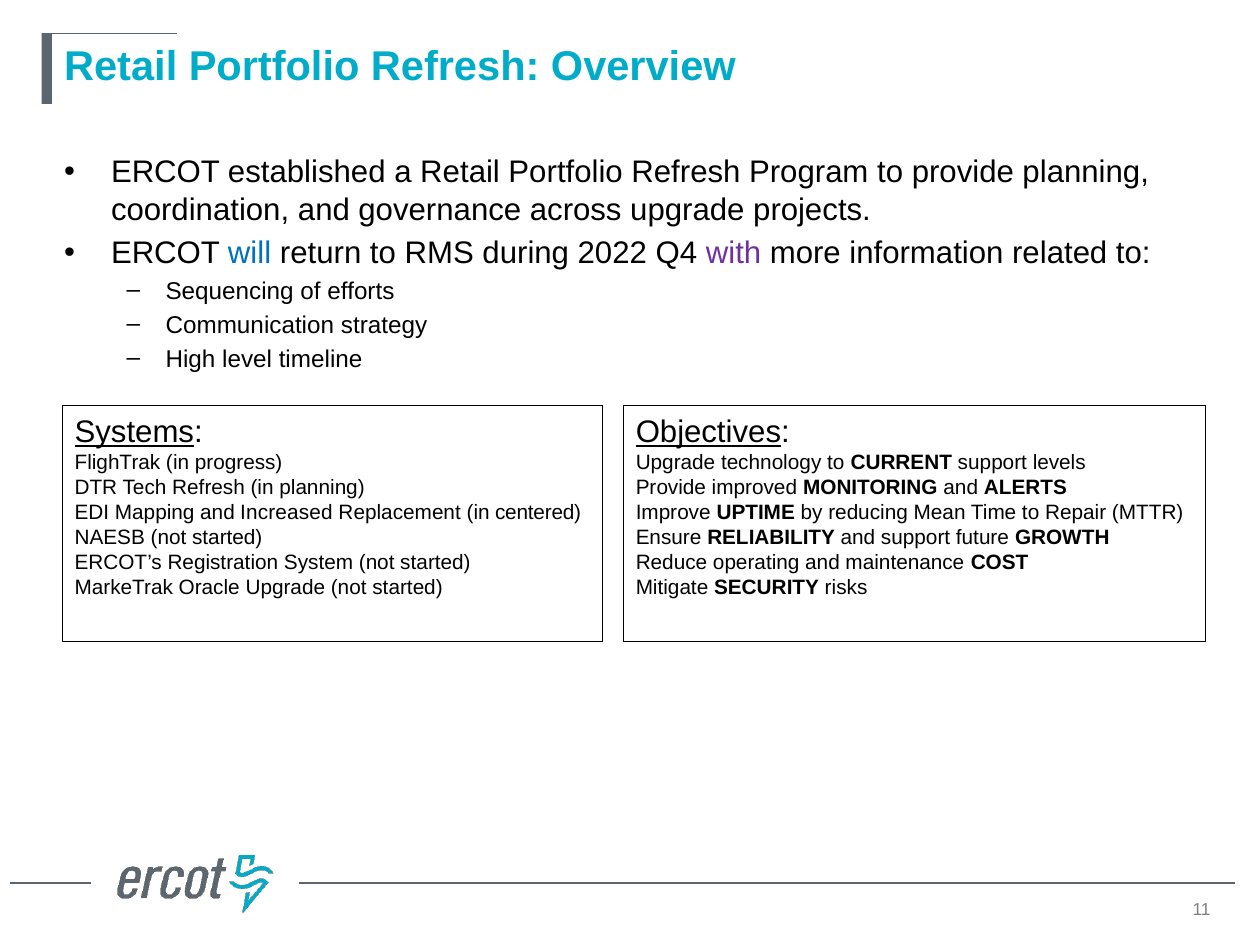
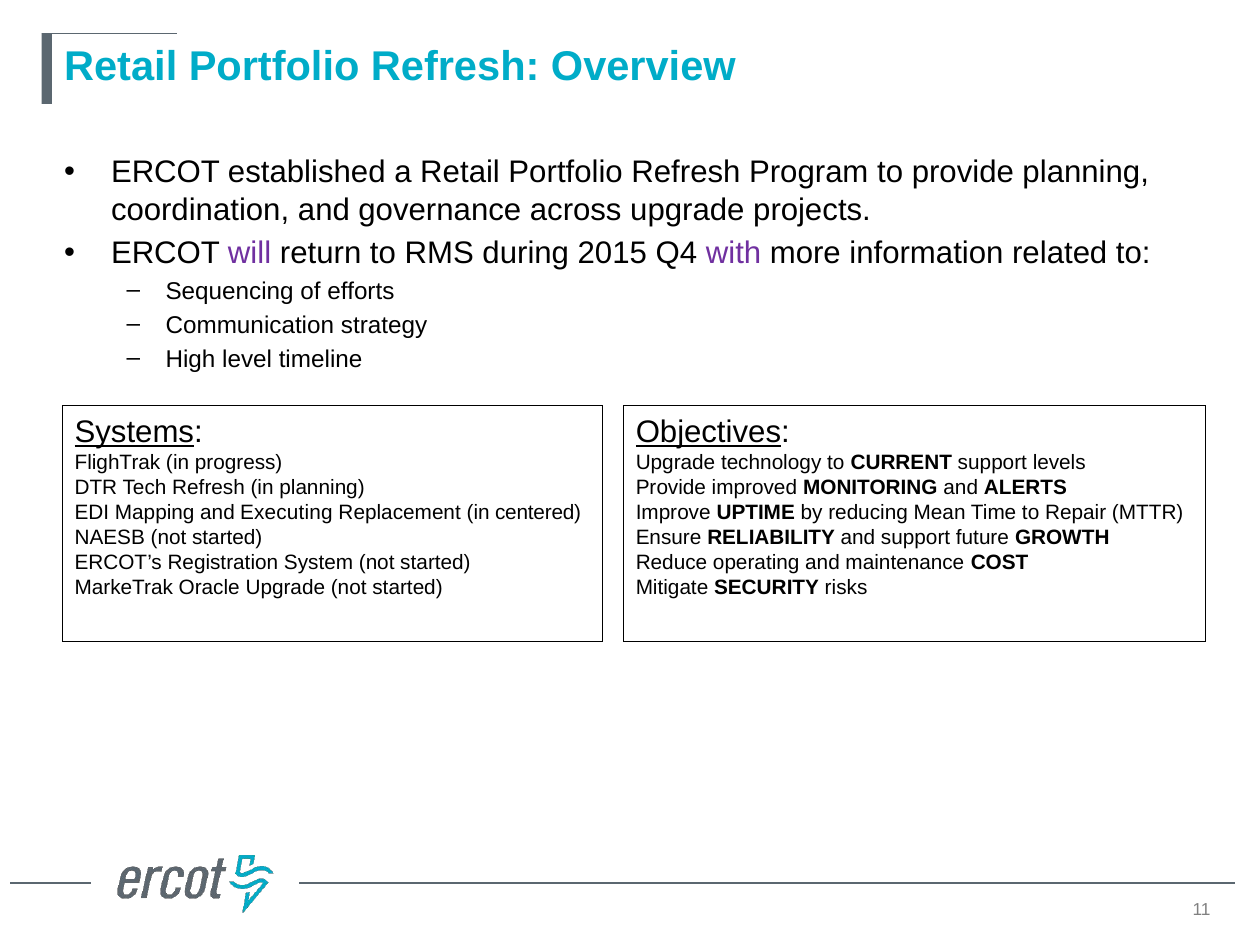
will colour: blue -> purple
2022: 2022 -> 2015
Increased: Increased -> Executing
